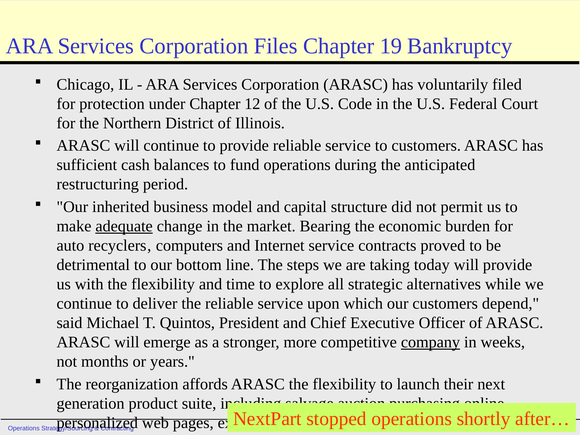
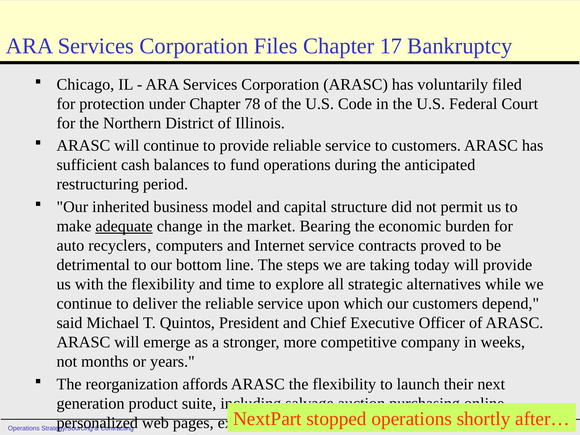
19: 19 -> 17
12: 12 -> 78
company underline: present -> none
